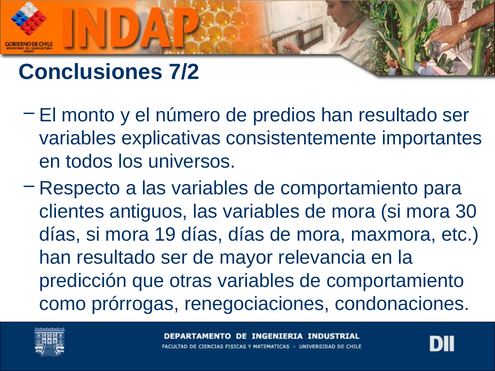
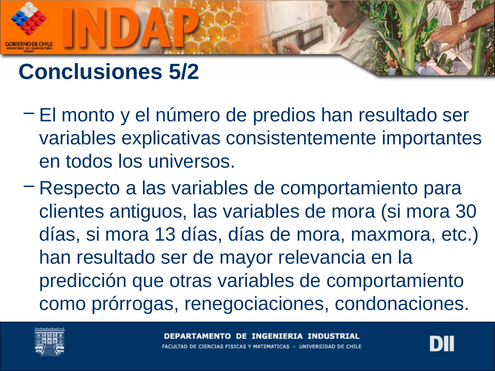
7/2: 7/2 -> 5/2
19: 19 -> 13
